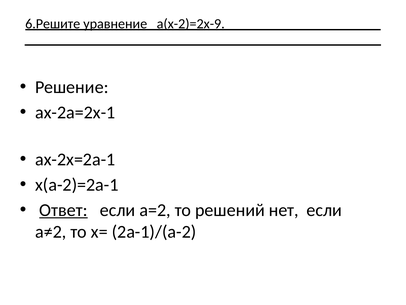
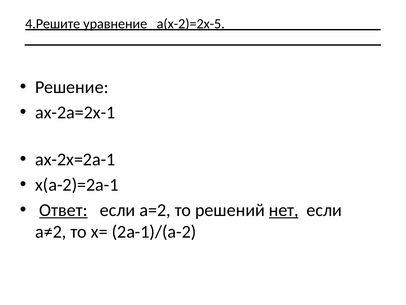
6.Решите: 6.Решите -> 4.Решите
а(х-2)=2х-9: а(х-2)=2х-9 -> а(х-2)=2х-5
нет underline: none -> present
